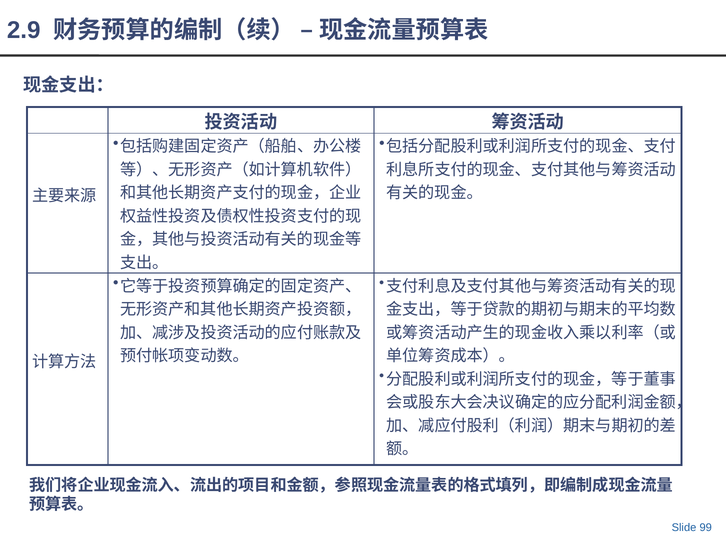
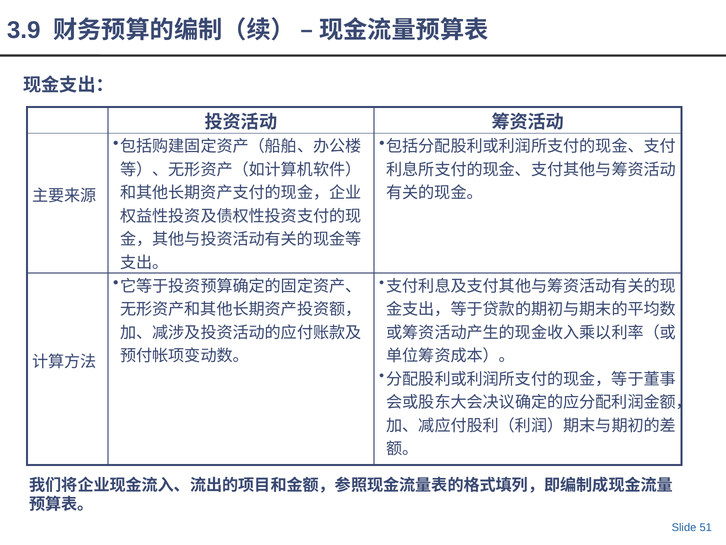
2.9: 2.9 -> 3.9
99: 99 -> 51
